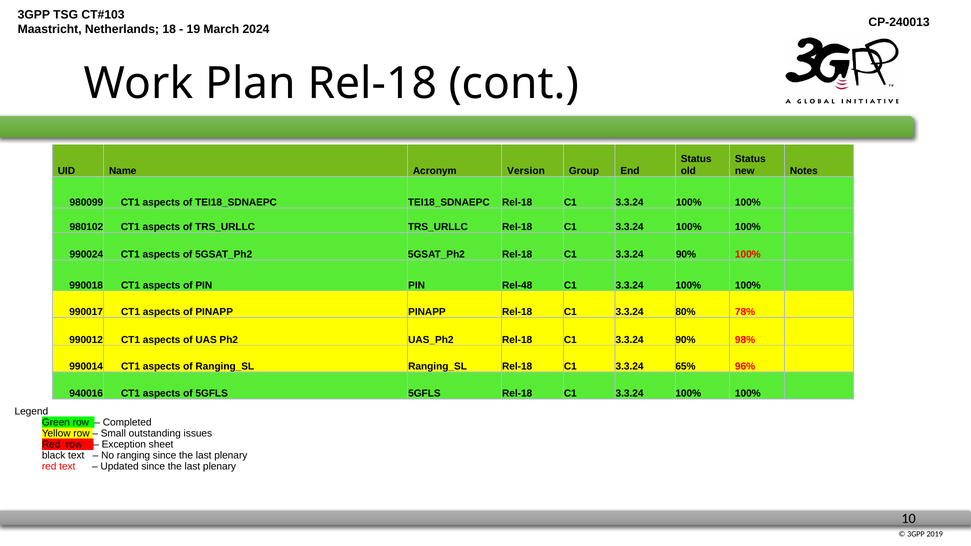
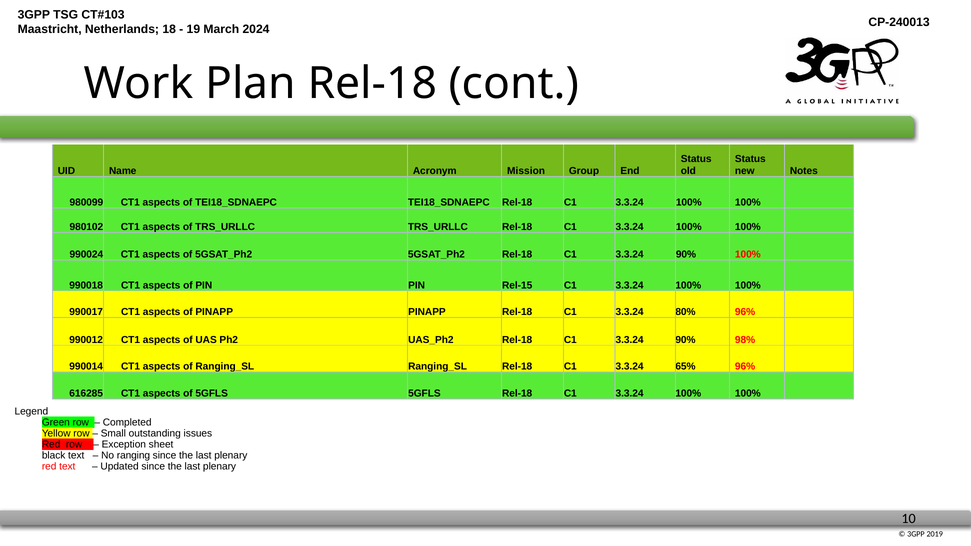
Version: Version -> Mission
Rel-48: Rel-48 -> Rel-15
80% 78%: 78% -> 96%
940016: 940016 -> 616285
